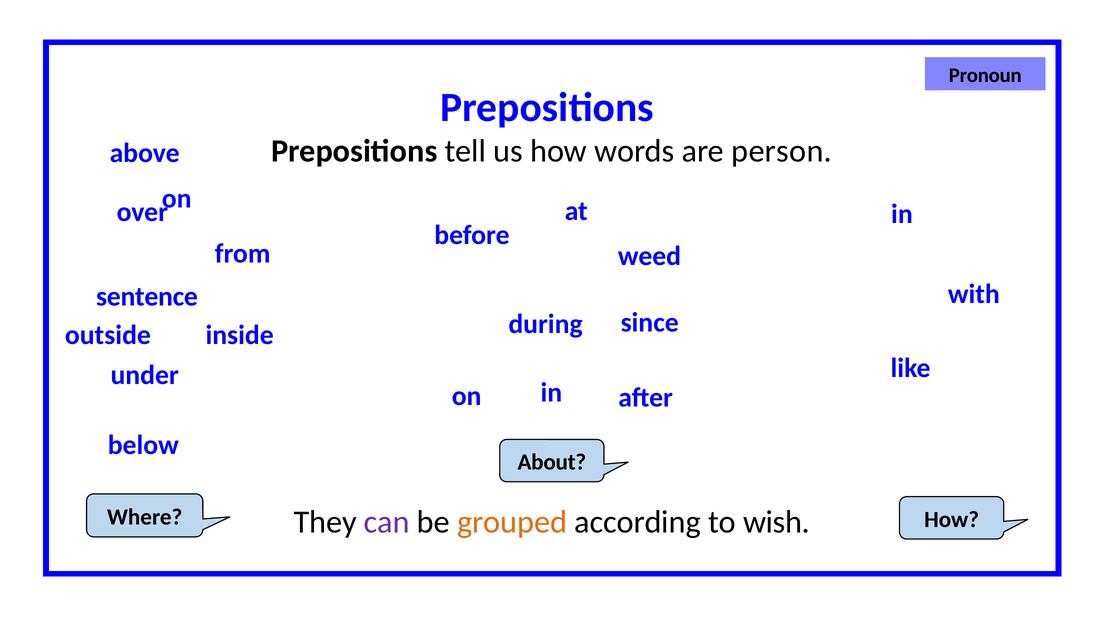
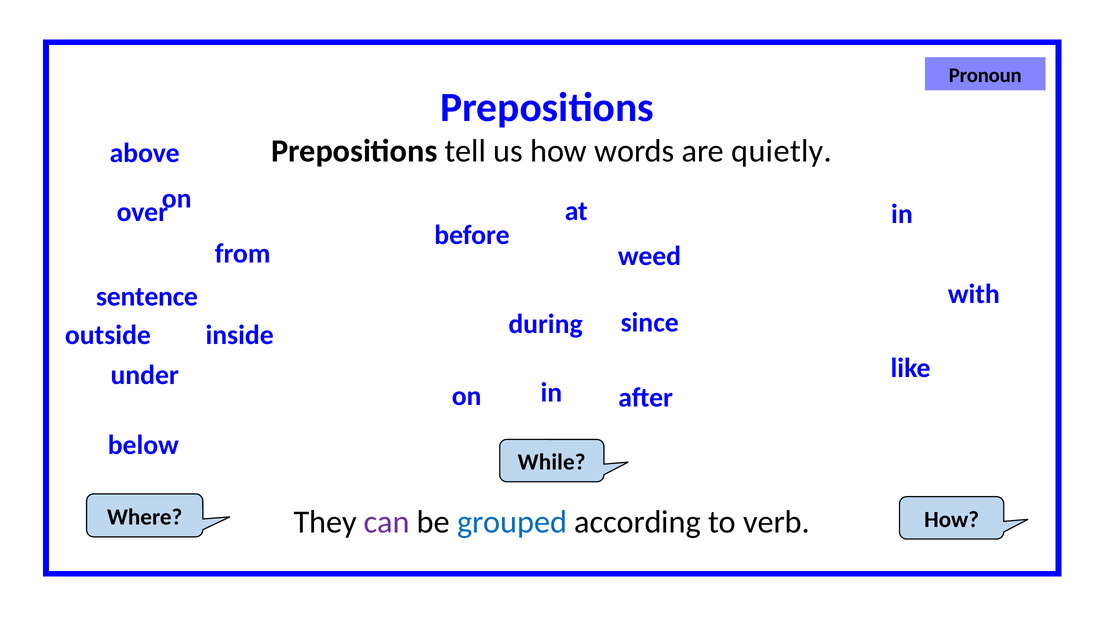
person: person -> quietly
About: About -> While
grouped colour: orange -> blue
wish: wish -> verb
